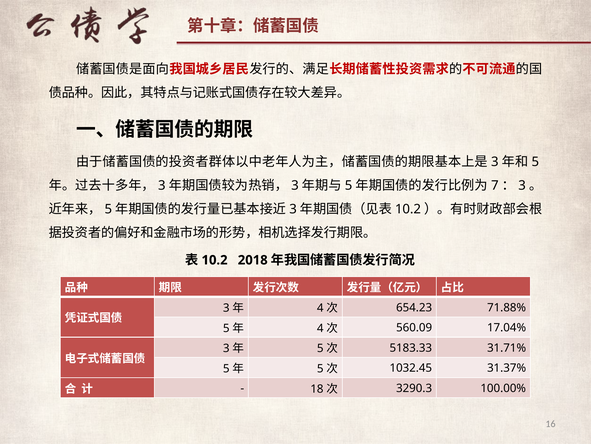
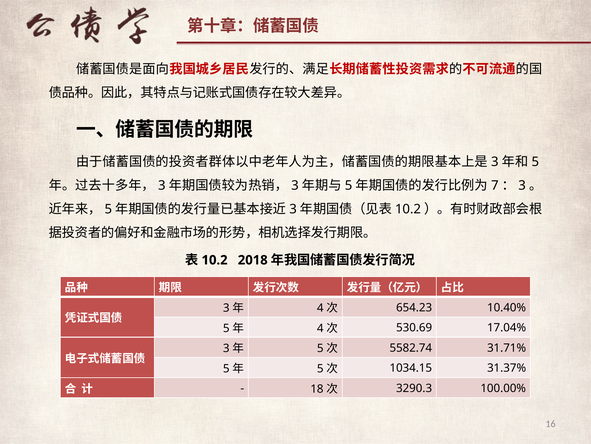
71.88%: 71.88% -> 10.40%
560.09: 560.09 -> 530.69
5183.33: 5183.33 -> 5582.74
1032.45: 1032.45 -> 1034.15
